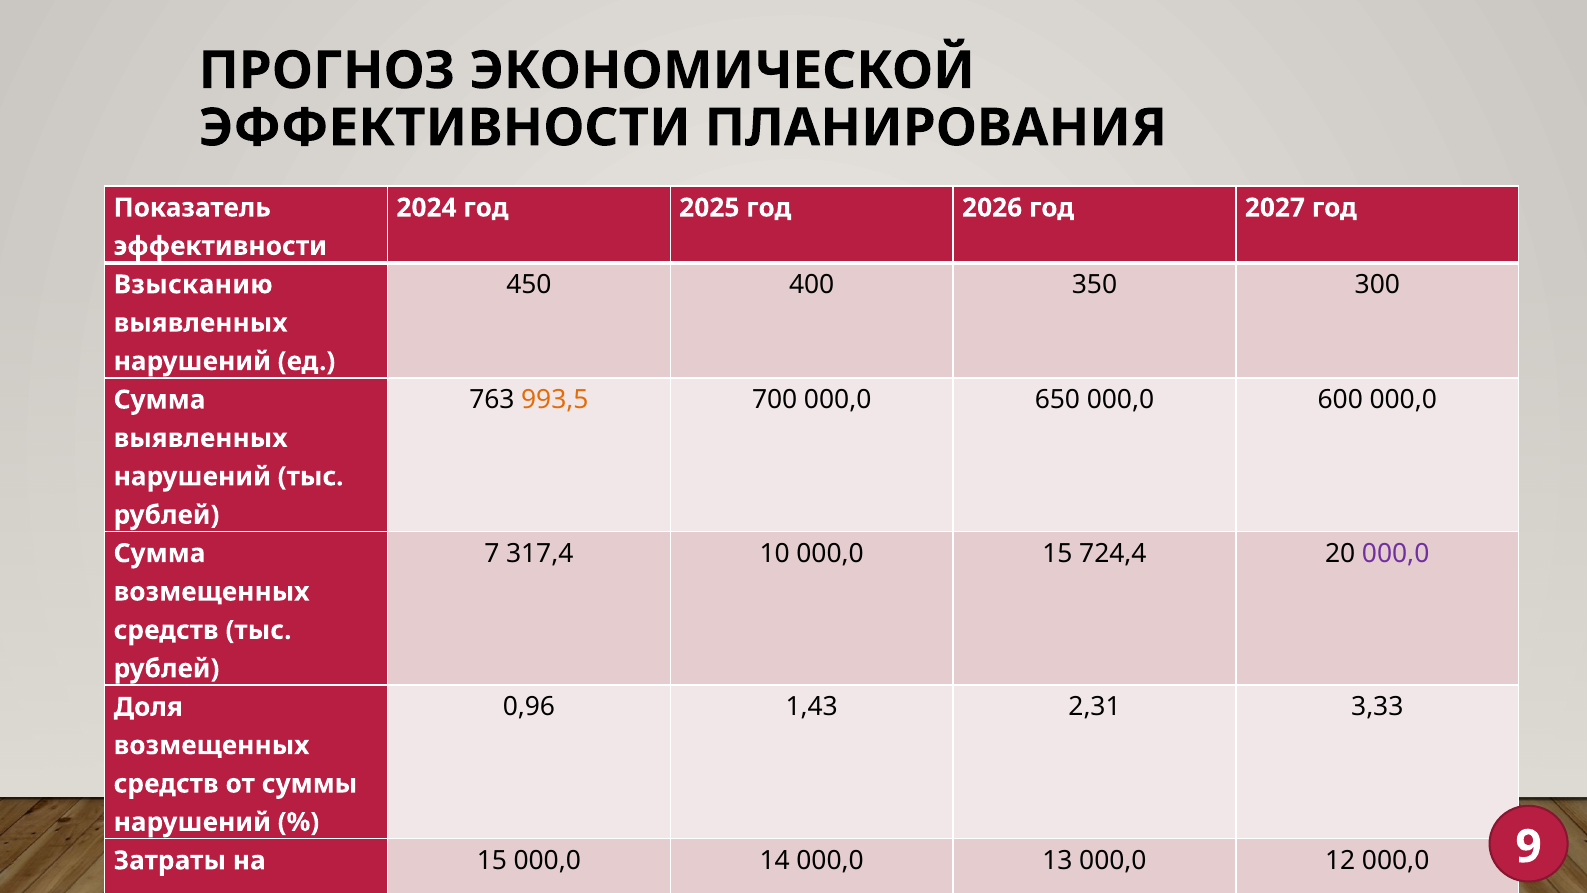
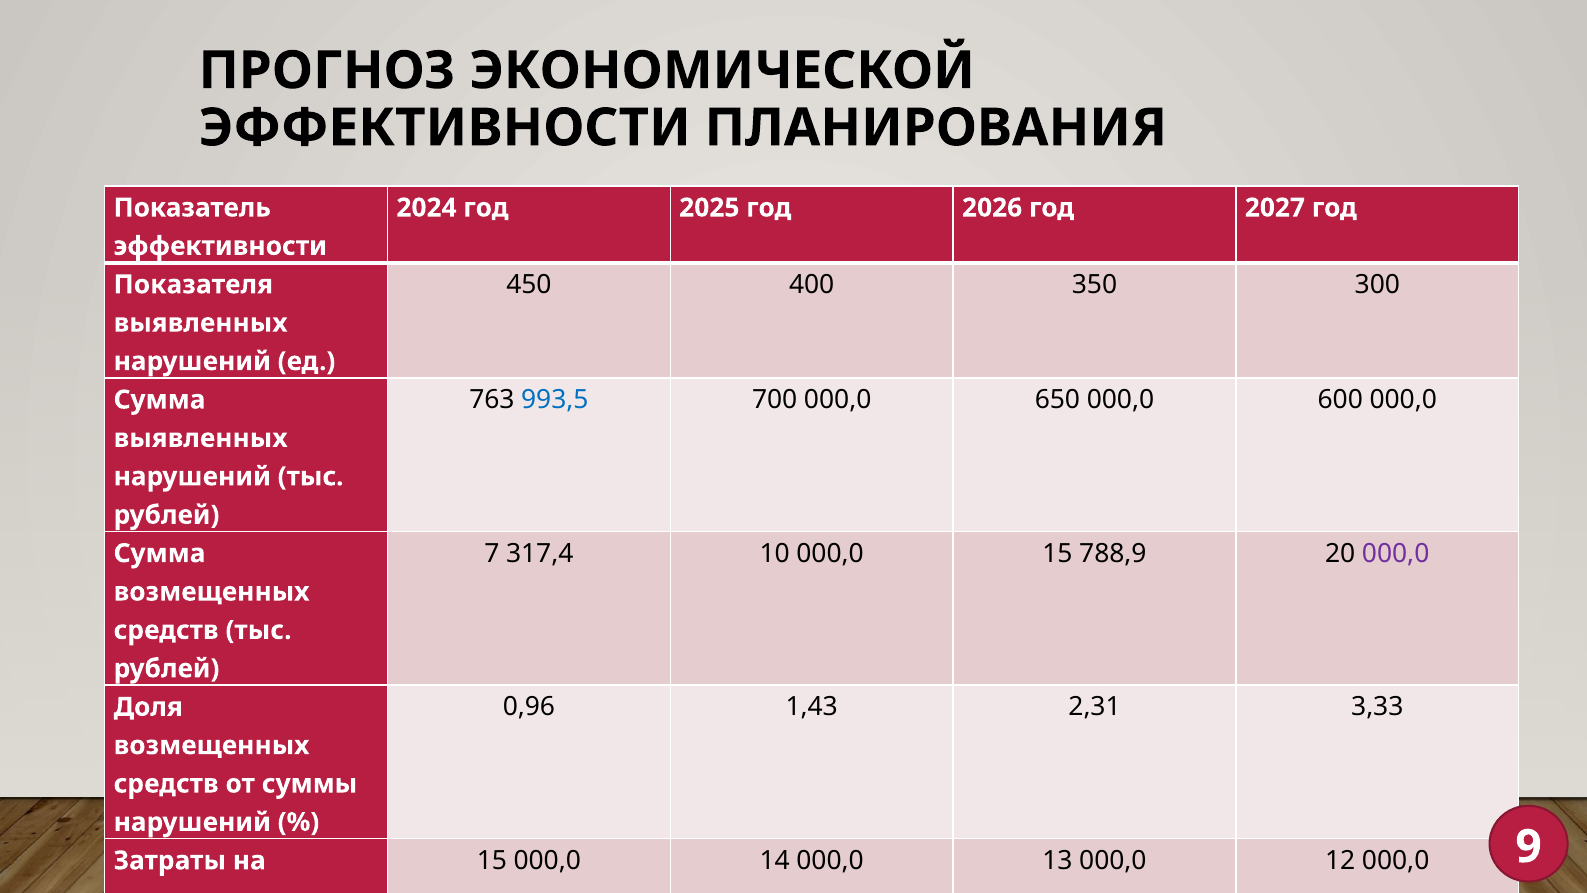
Взысканию: Взысканию -> Показателя
993,5 colour: orange -> blue
724,4: 724,4 -> 788,9
